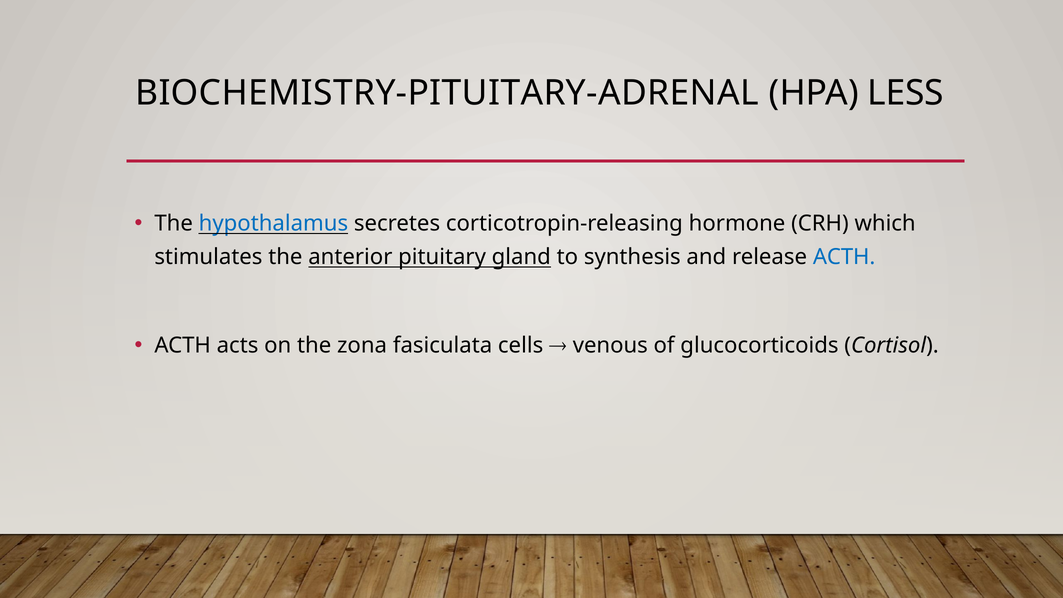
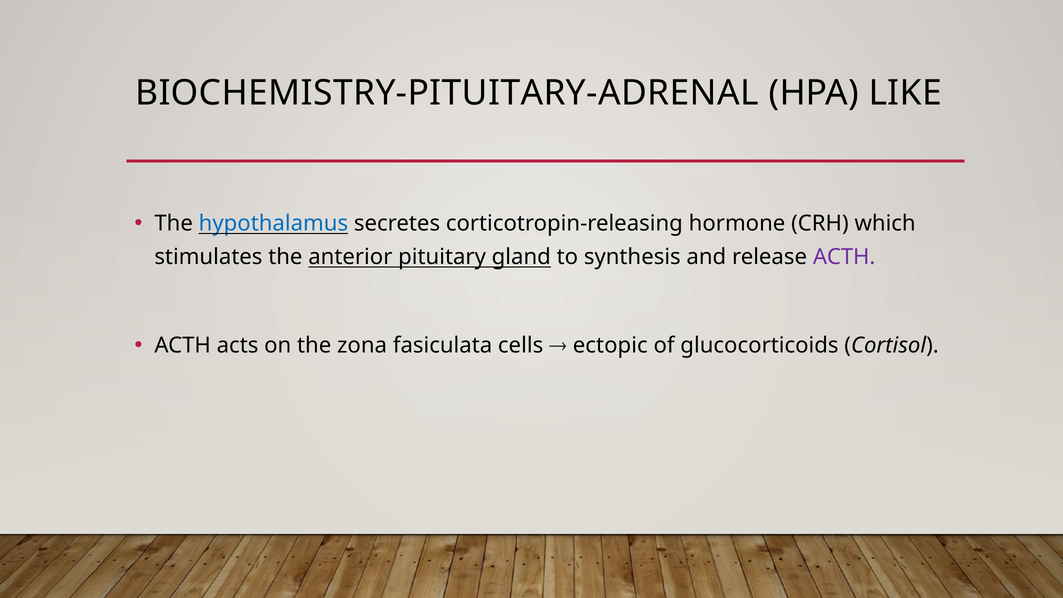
LESS: LESS -> LIKE
ACTH at (844, 257) colour: blue -> purple
venous: venous -> ectopic
